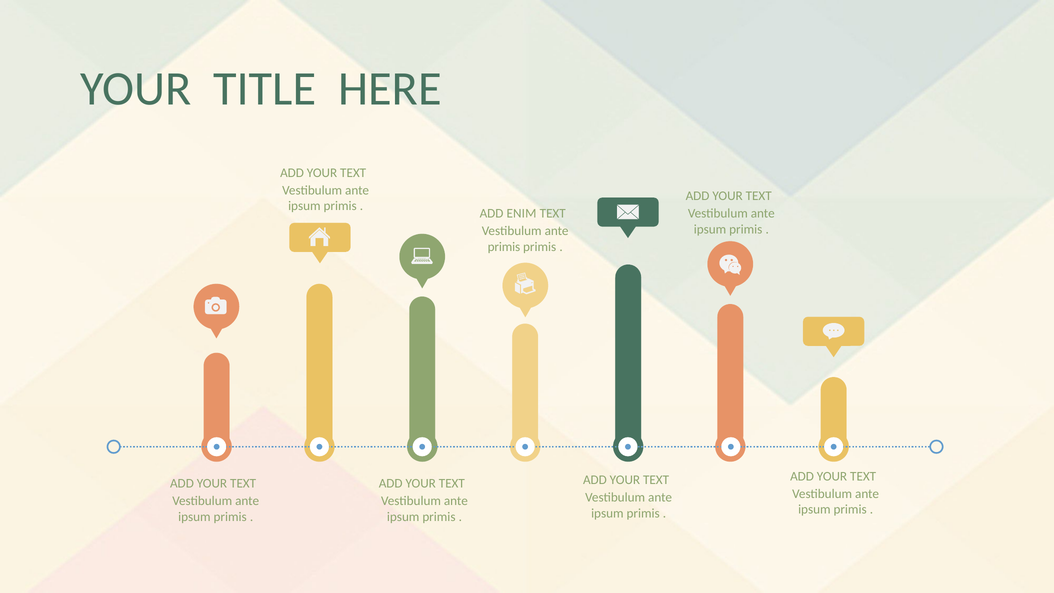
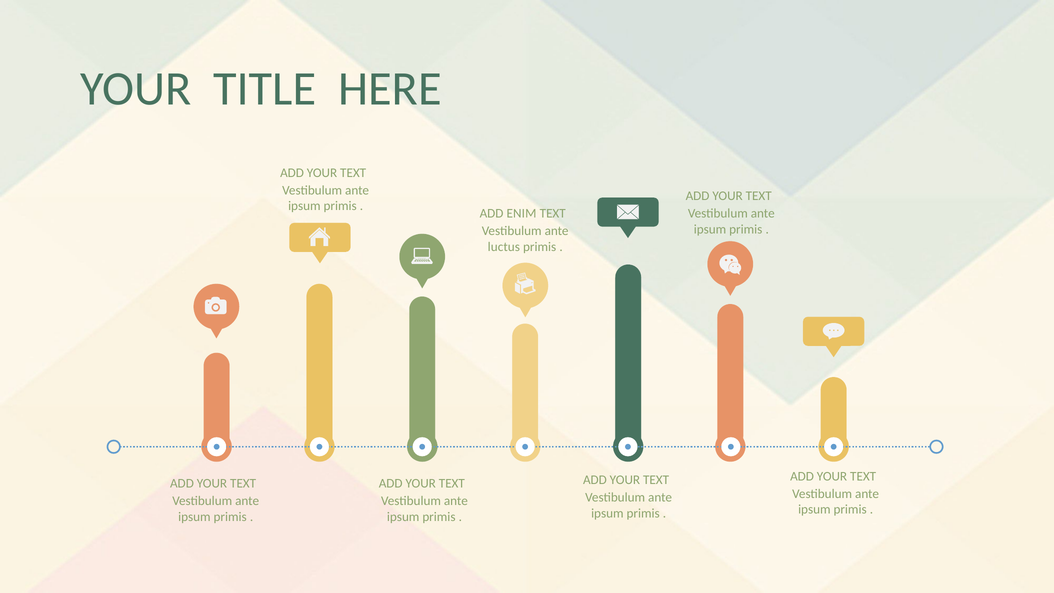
primis at (504, 247): primis -> luctus
